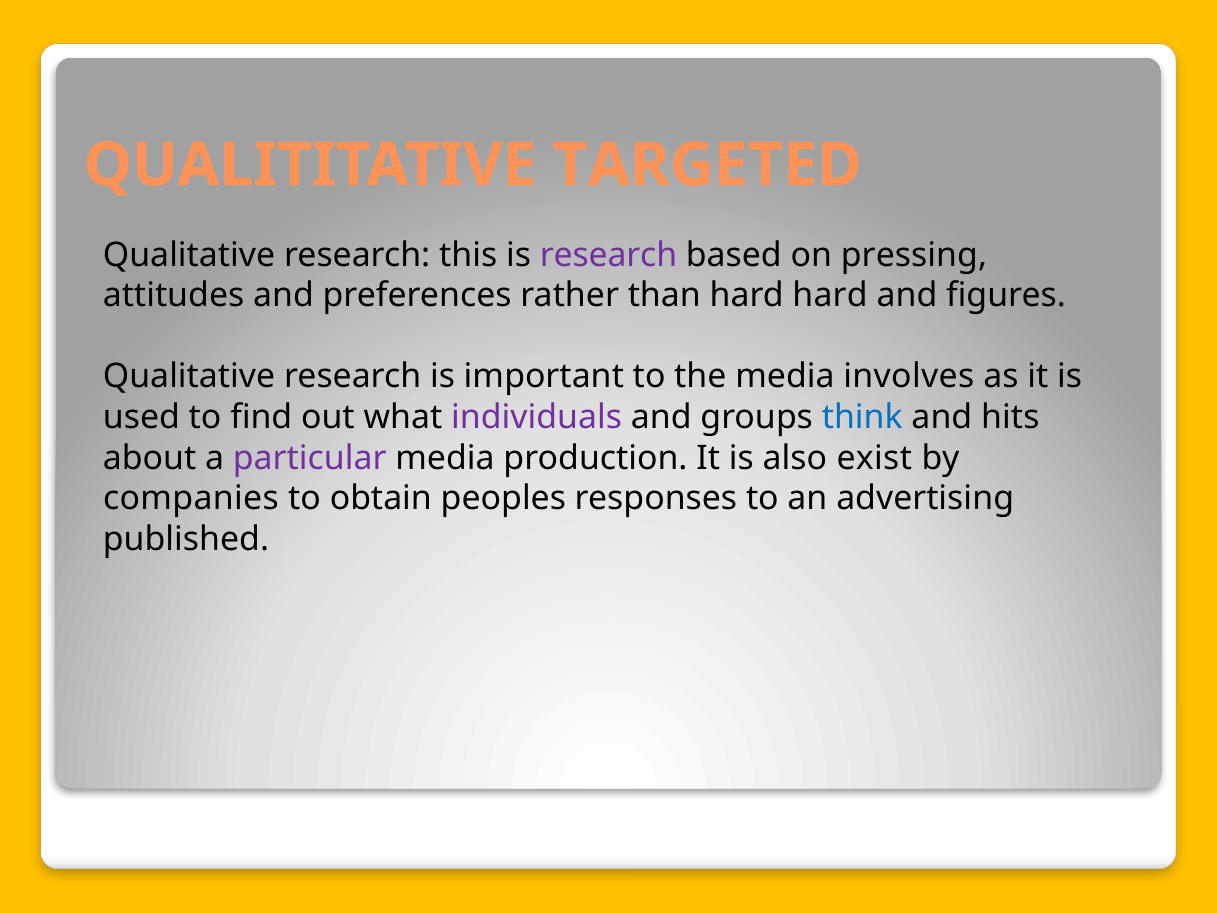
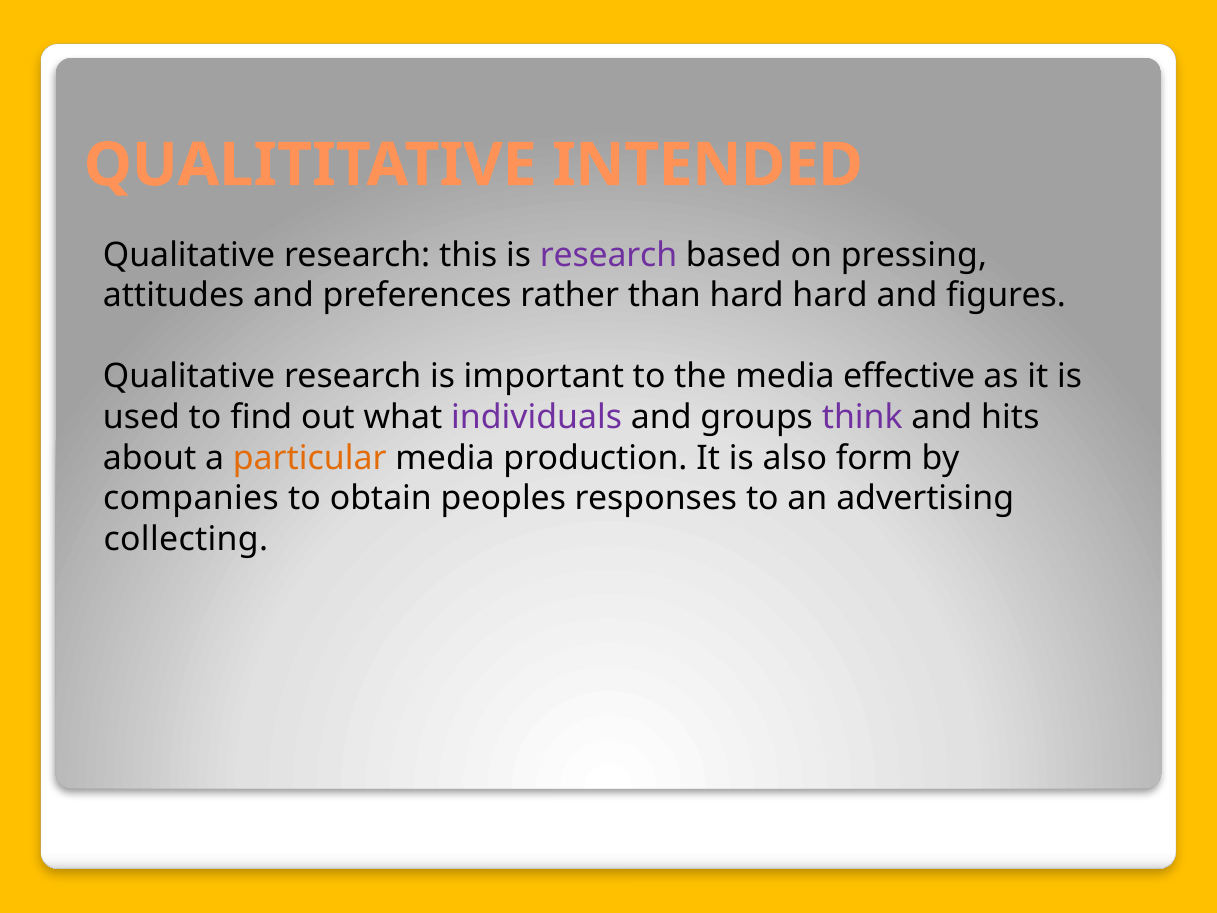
TARGETED: TARGETED -> INTENDED
involves: involves -> effective
think colour: blue -> purple
particular colour: purple -> orange
exist: exist -> form
published: published -> collecting
